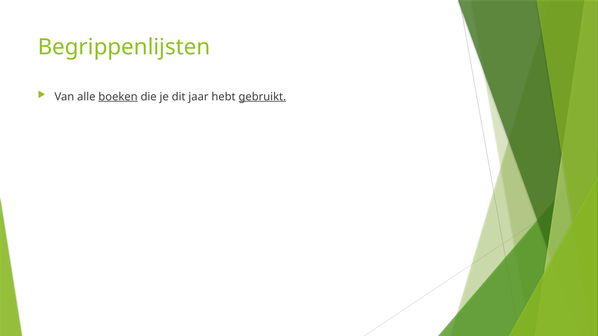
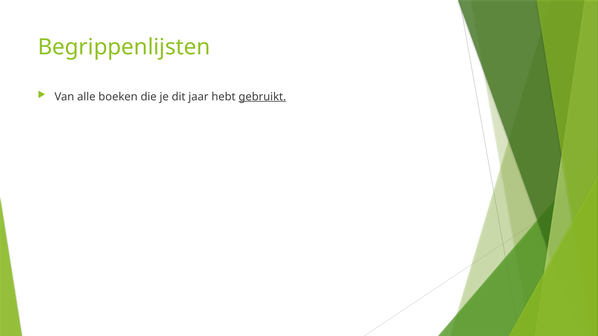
boeken underline: present -> none
